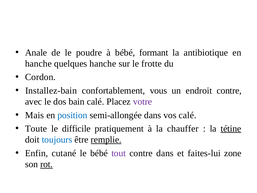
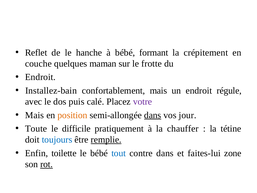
Anale: Anale -> Reflet
poudre: poudre -> hanche
antibiotique: antibiotique -> crépitement
hanche at (38, 64): hanche -> couche
quelques hanche: hanche -> maman
Cordon at (40, 77): Cordon -> Endroit
confortablement vous: vous -> mais
endroit contre: contre -> régule
bain: bain -> puis
position colour: blue -> orange
dans at (153, 115) underline: none -> present
vos calé: calé -> jour
tétine underline: present -> none
cutané: cutané -> toilette
tout colour: purple -> blue
